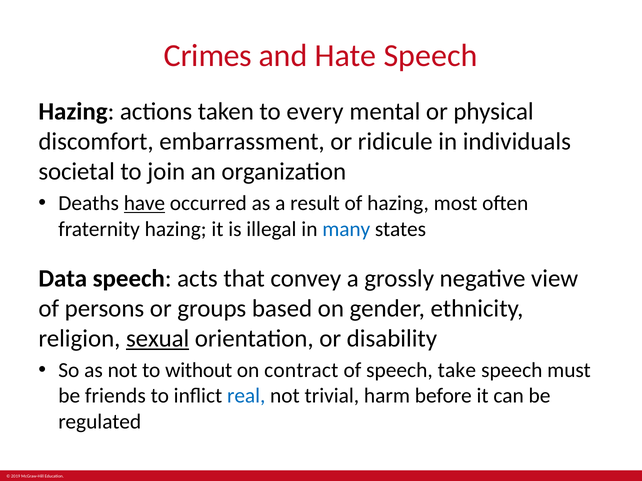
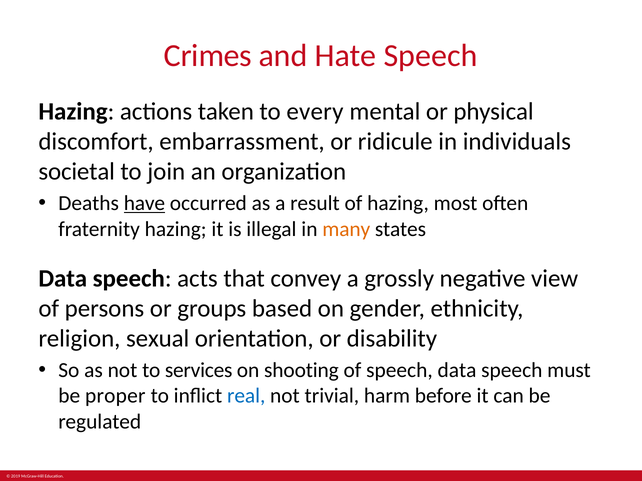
many colour: blue -> orange
sexual underline: present -> none
without: without -> services
contract: contract -> shooting
speech take: take -> data
friends: friends -> proper
